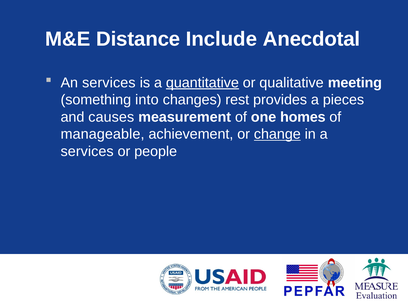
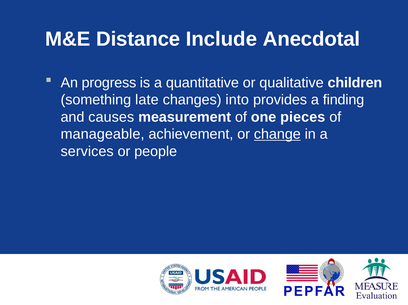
An services: services -> progress
quantitative underline: present -> none
meeting: meeting -> children
into: into -> late
rest: rest -> into
pieces: pieces -> finding
homes: homes -> pieces
